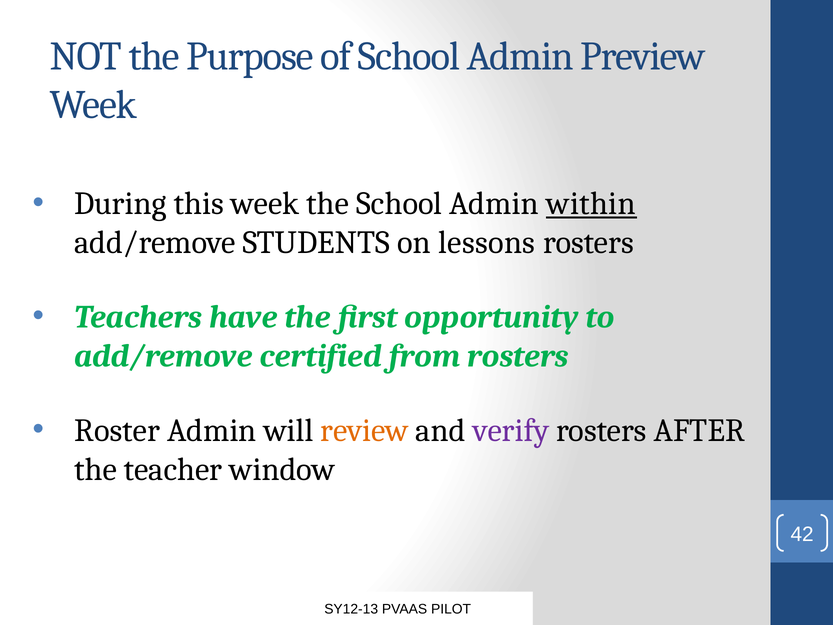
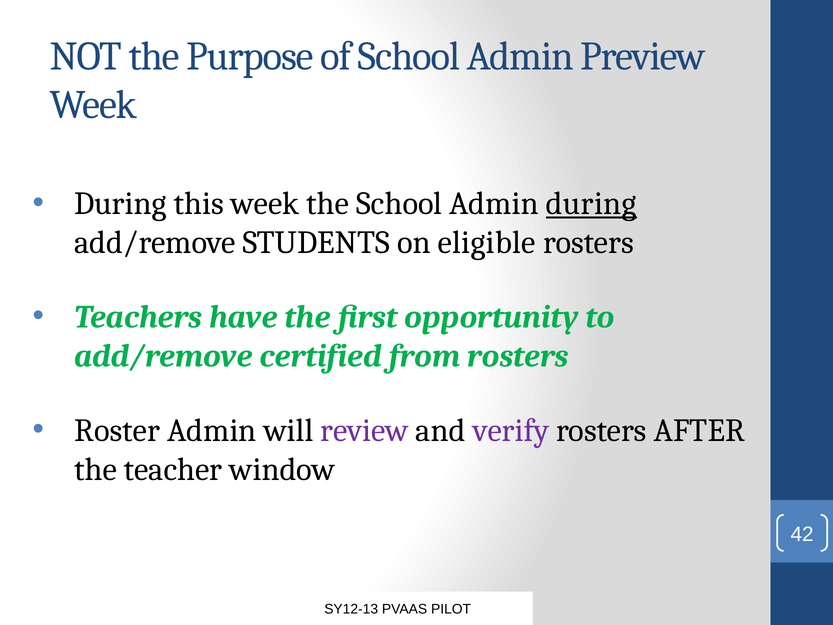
Admin within: within -> during
lessons: lessons -> eligible
review colour: orange -> purple
